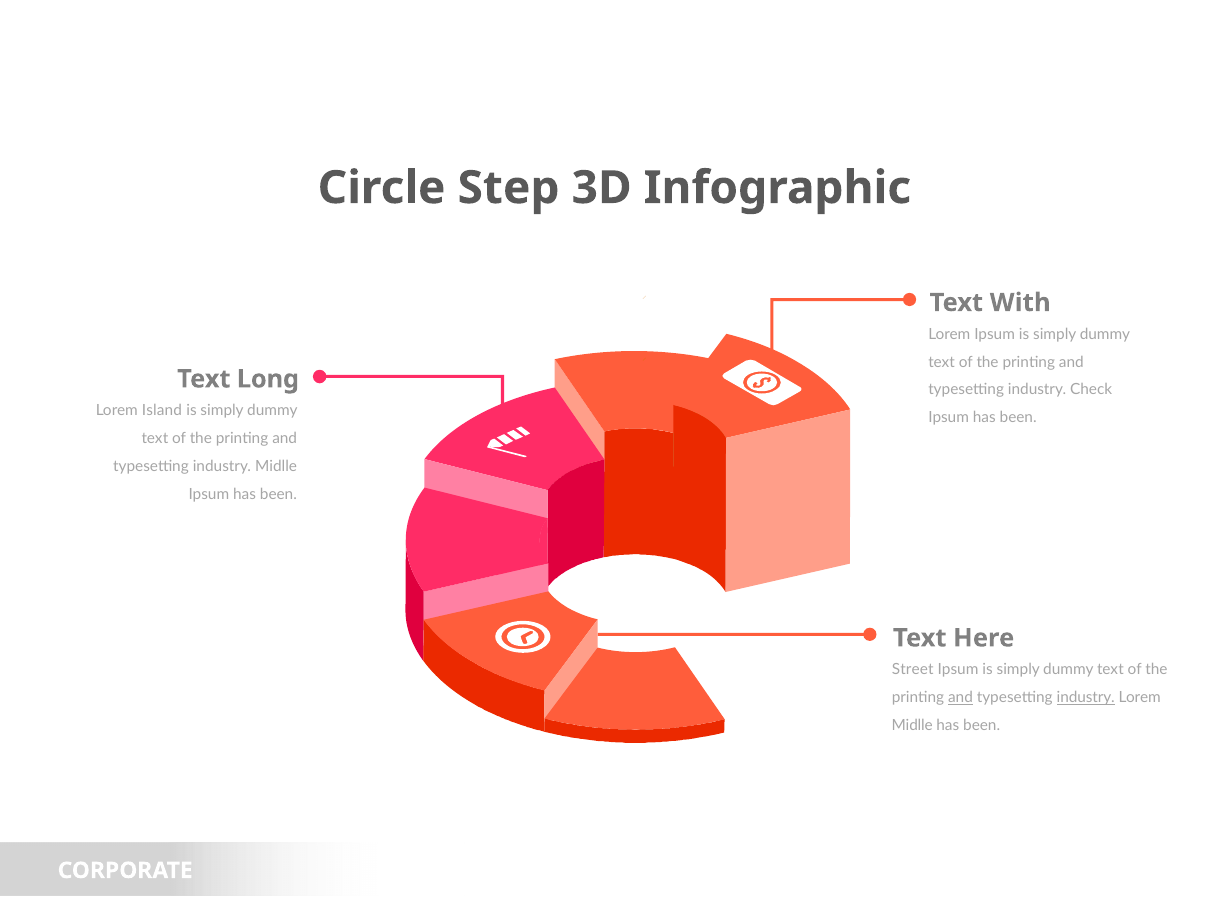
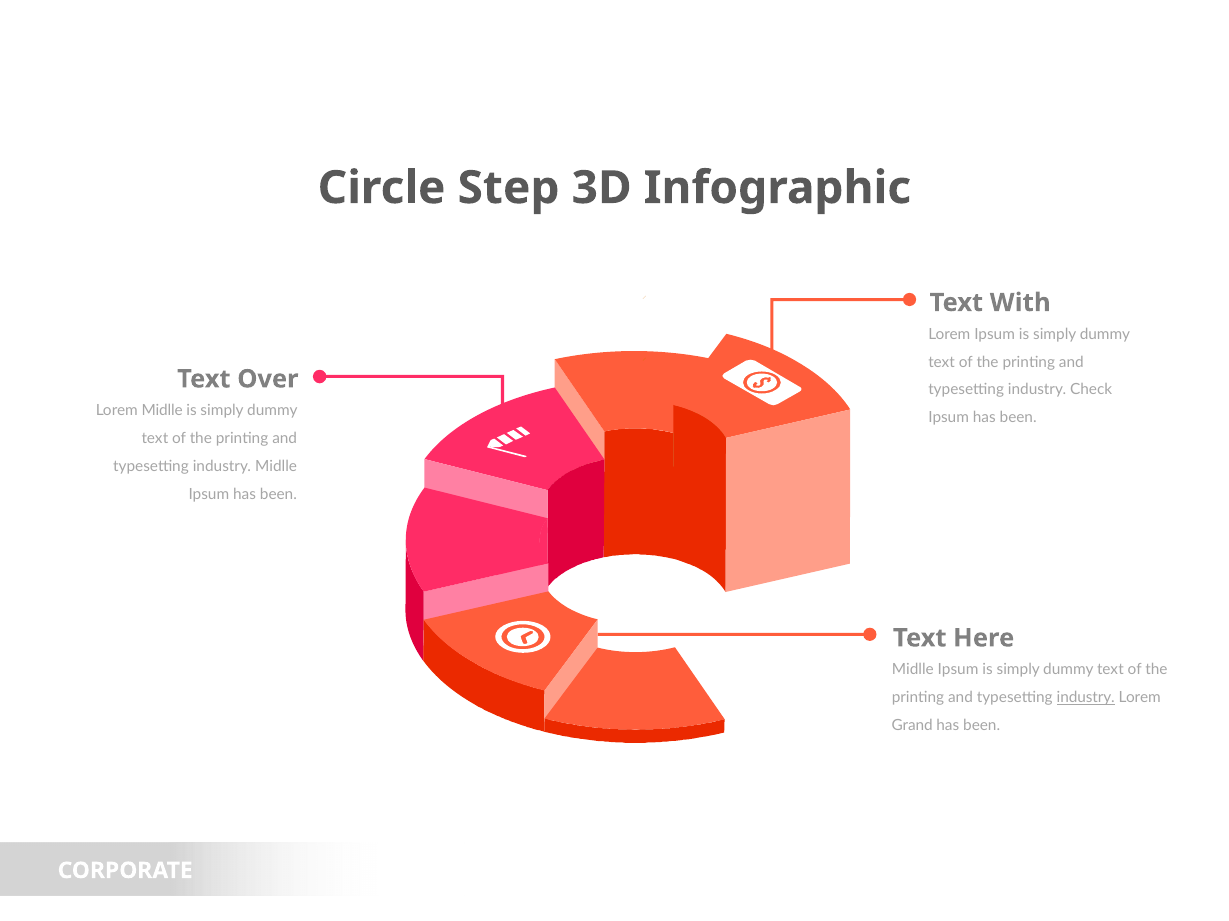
Long: Long -> Over
Lorem Island: Island -> Midlle
Street at (913, 670): Street -> Midlle
and at (961, 698) underline: present -> none
Midlle at (912, 726): Midlle -> Grand
